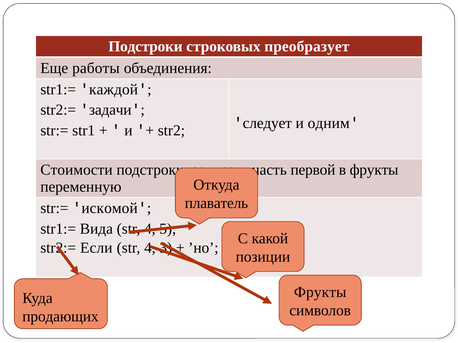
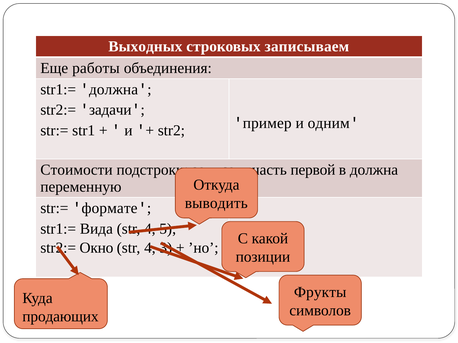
Подстроки at (146, 47): Подстроки -> Выходных
преобразует: преобразует -> записываем
каждой at (114, 90): каждой -> должна
следует: следует -> пример
в фрукты: фрукты -> должна
плаватель: плаватель -> выводить
искомой: искомой -> формате
Если: Если -> Окно
